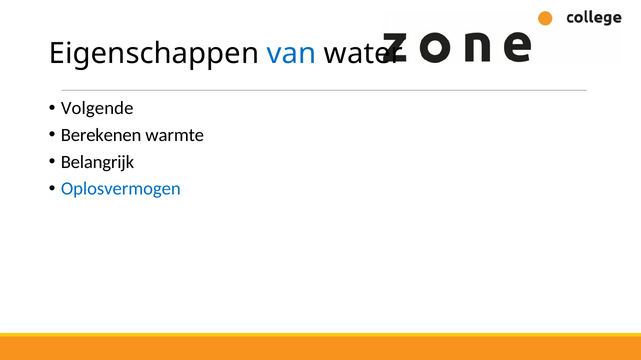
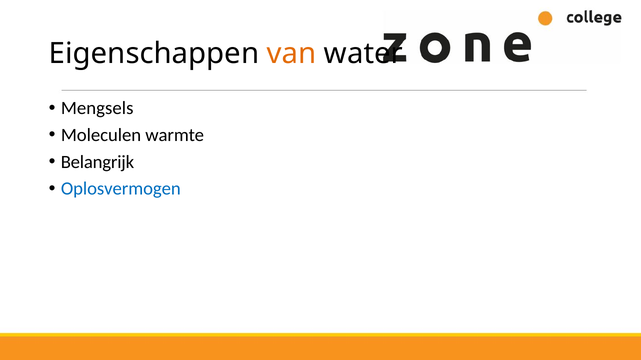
van colour: blue -> orange
Volgende: Volgende -> Mengsels
Berekenen: Berekenen -> Moleculen
